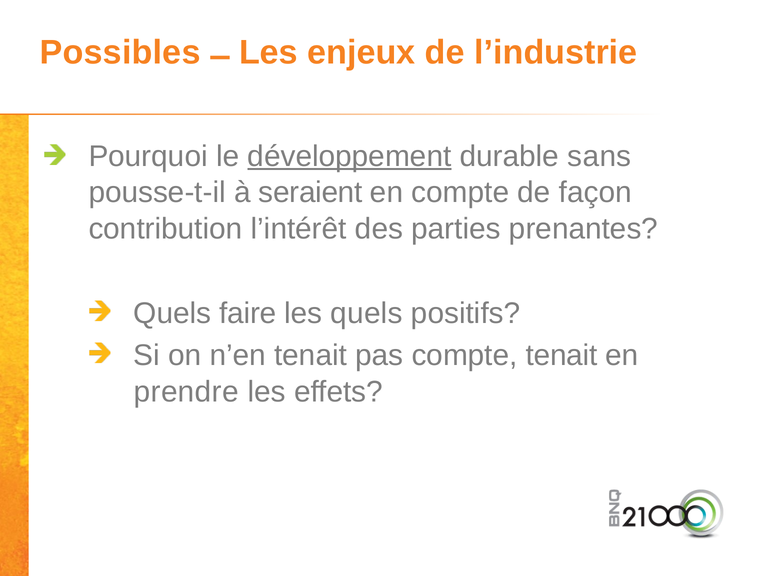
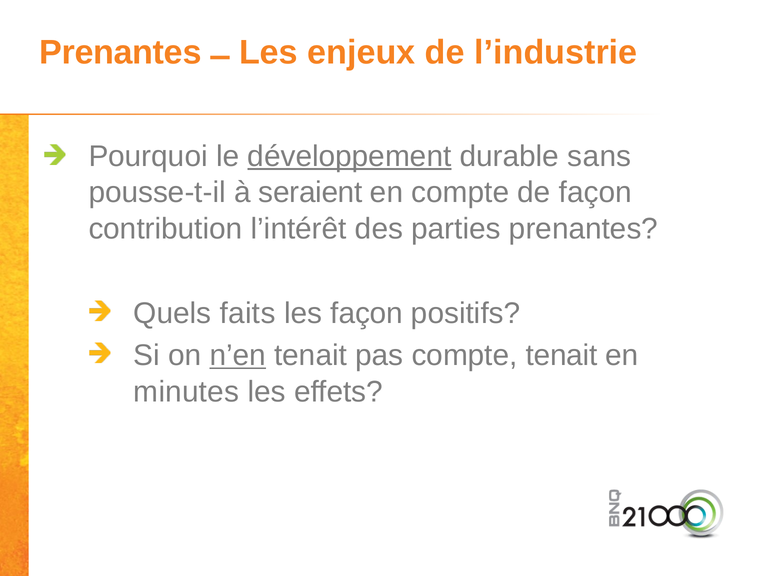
Possibles at (120, 53): Possibles -> Prenantes
faire: faire -> faits
les quels: quels -> façon
n’en underline: none -> present
prendre: prendre -> minutes
